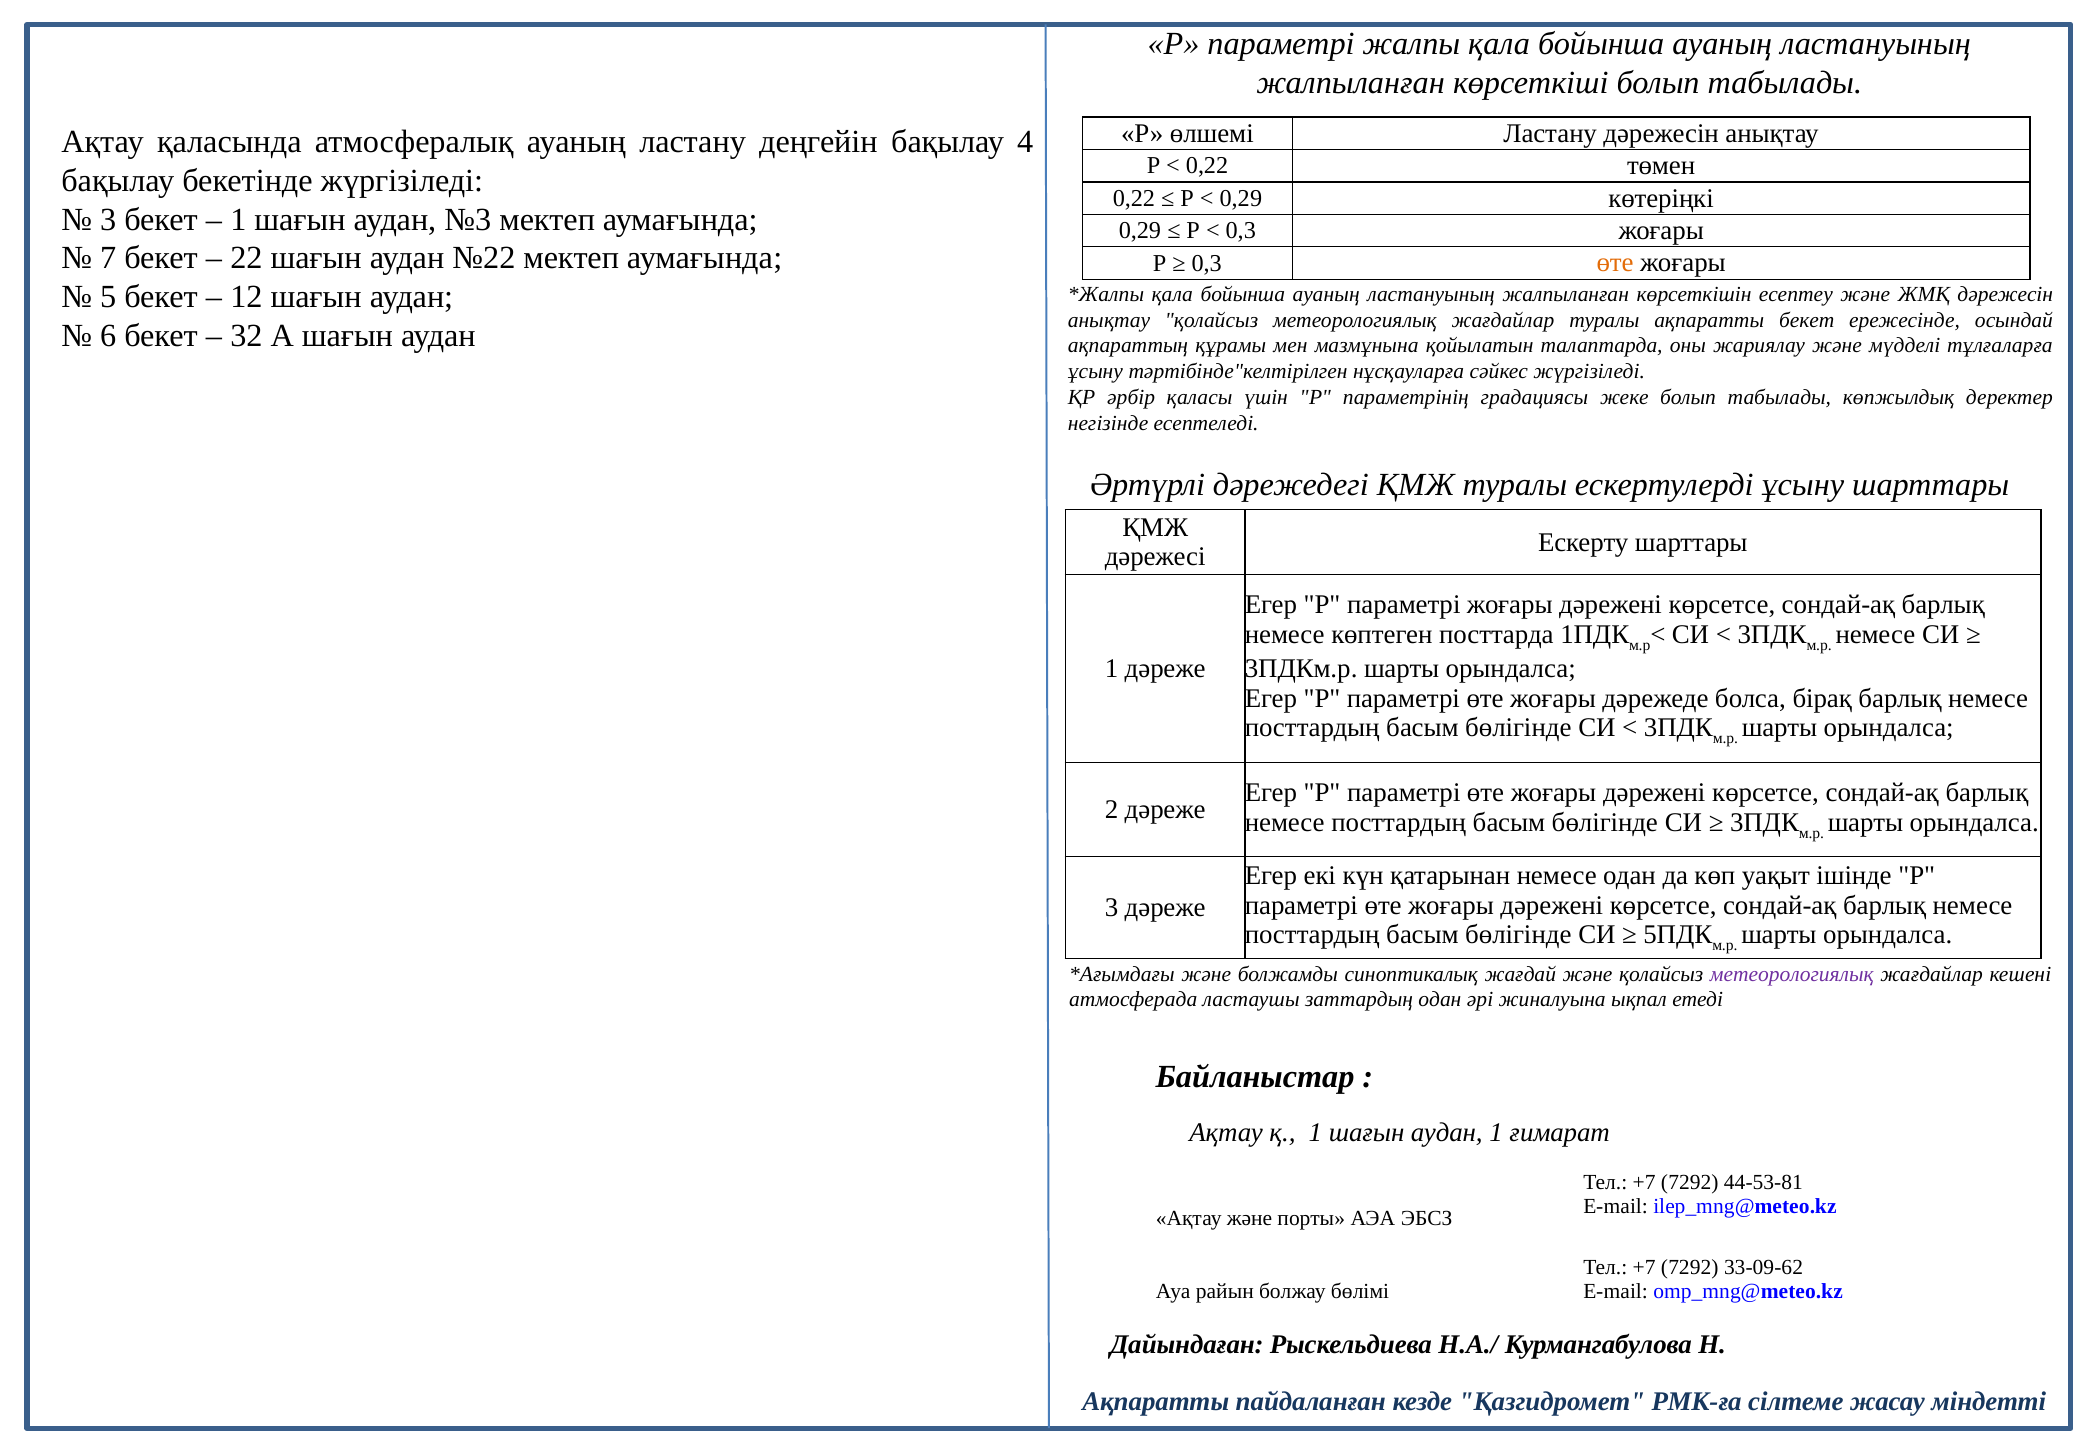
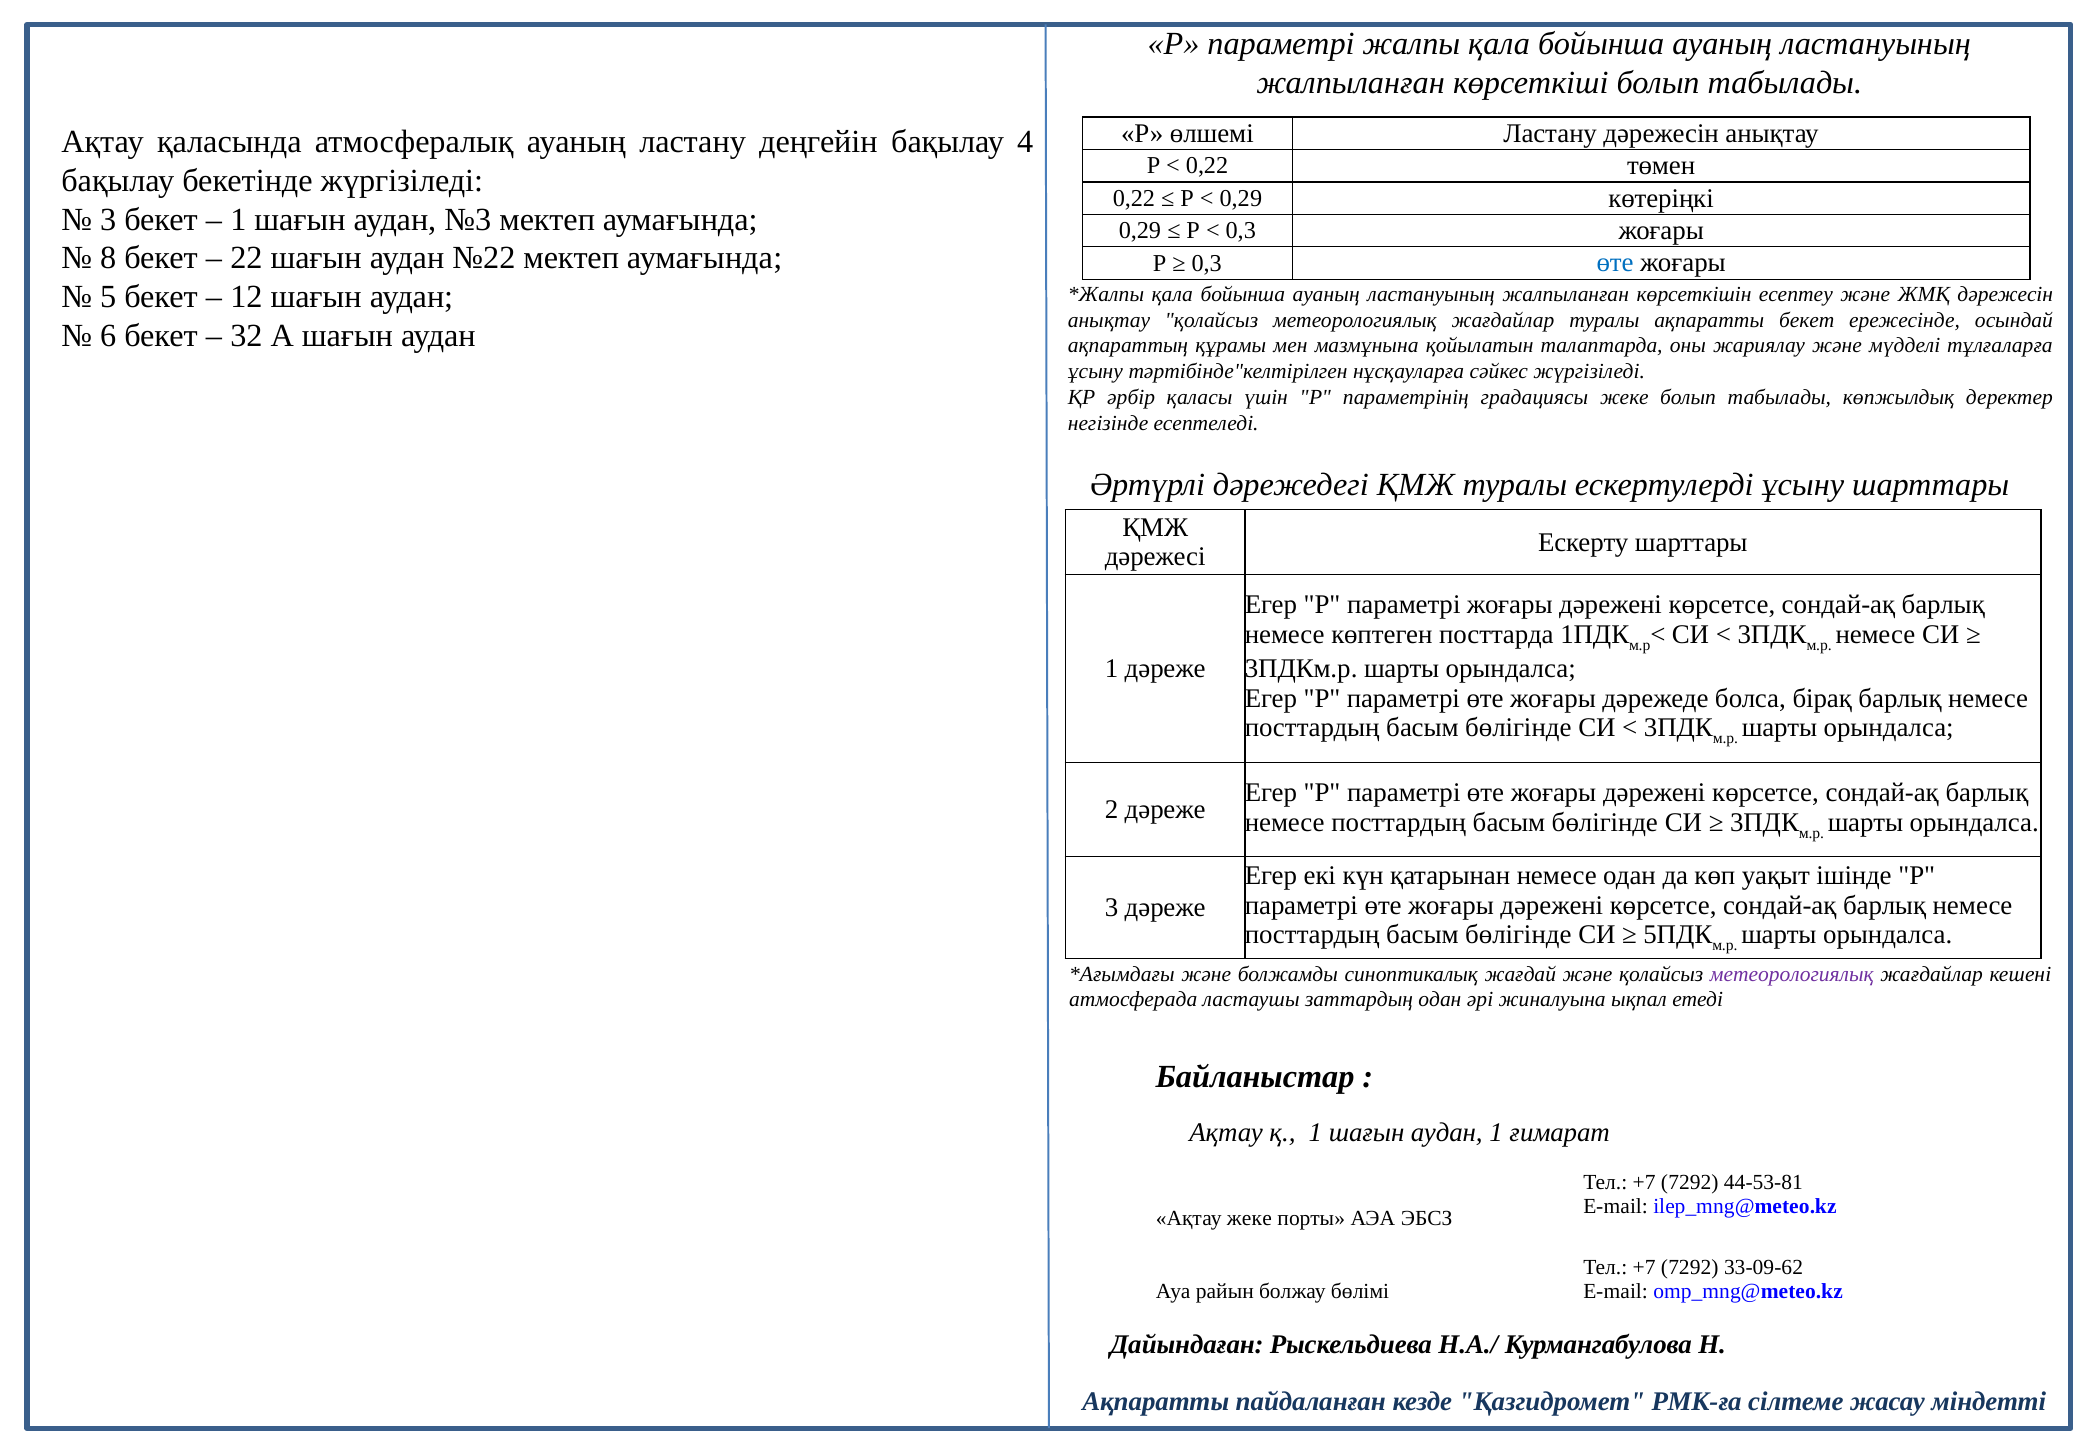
7: 7 -> 8
өте at (1615, 263) colour: orange -> blue
Ақтау және: және -> жеке
